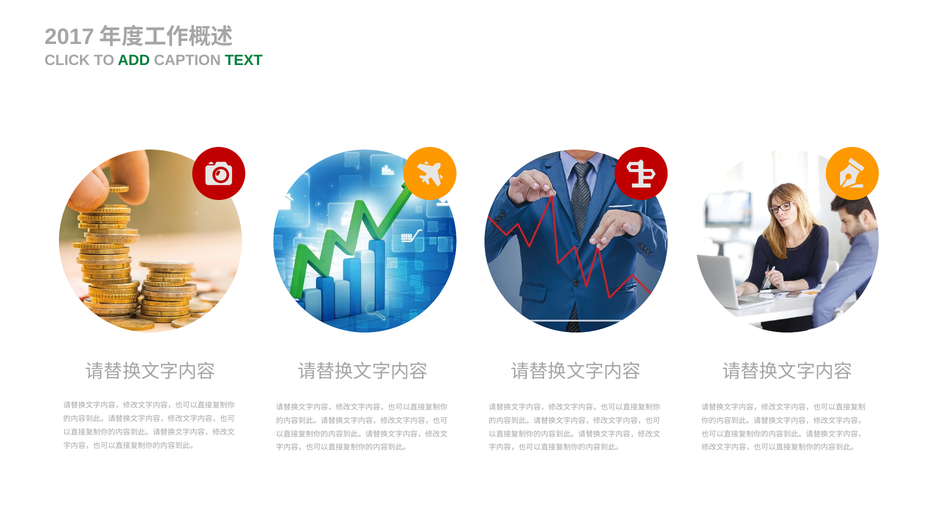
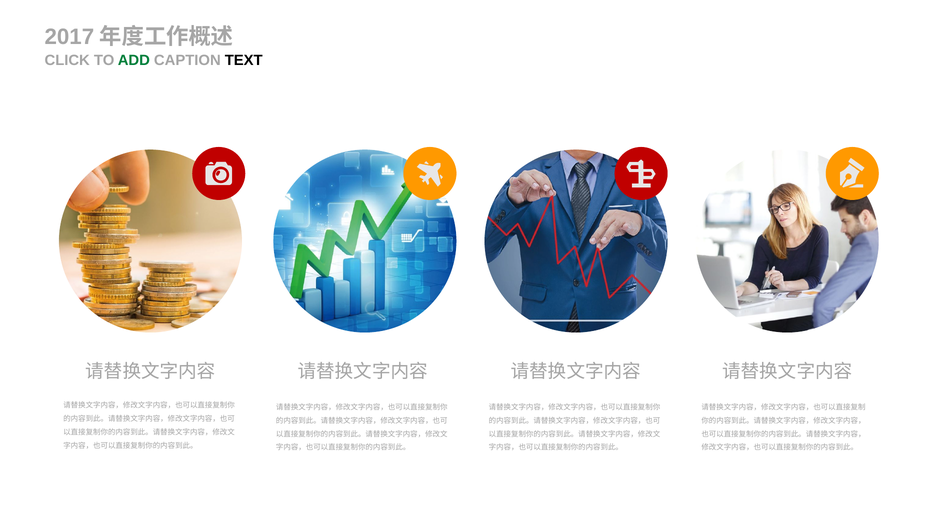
TEXT colour: green -> black
